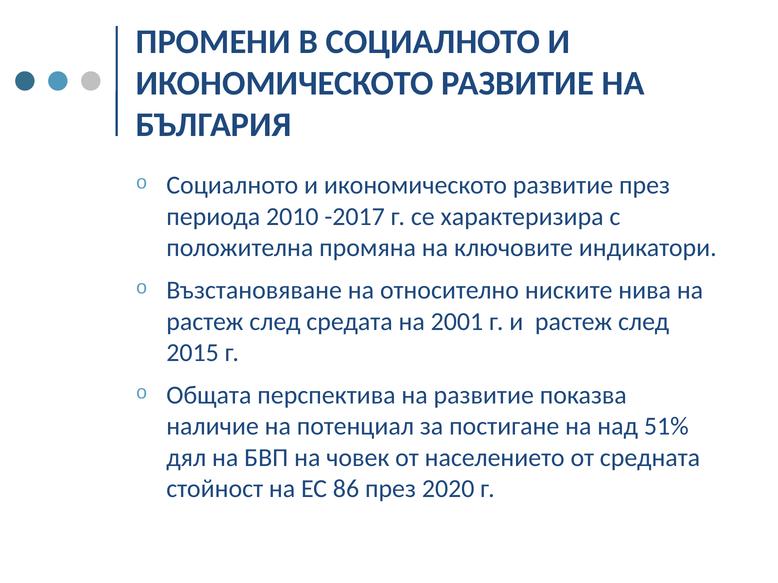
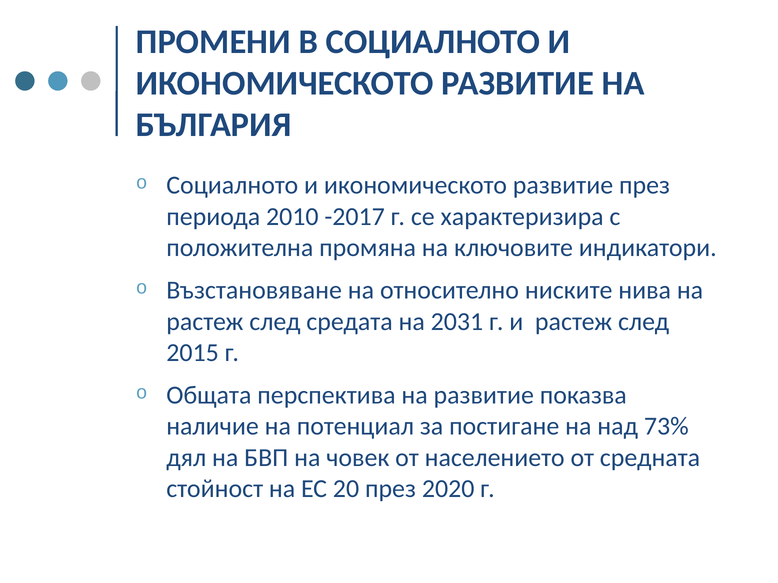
2001: 2001 -> 2031
51%: 51% -> 73%
86: 86 -> 20
